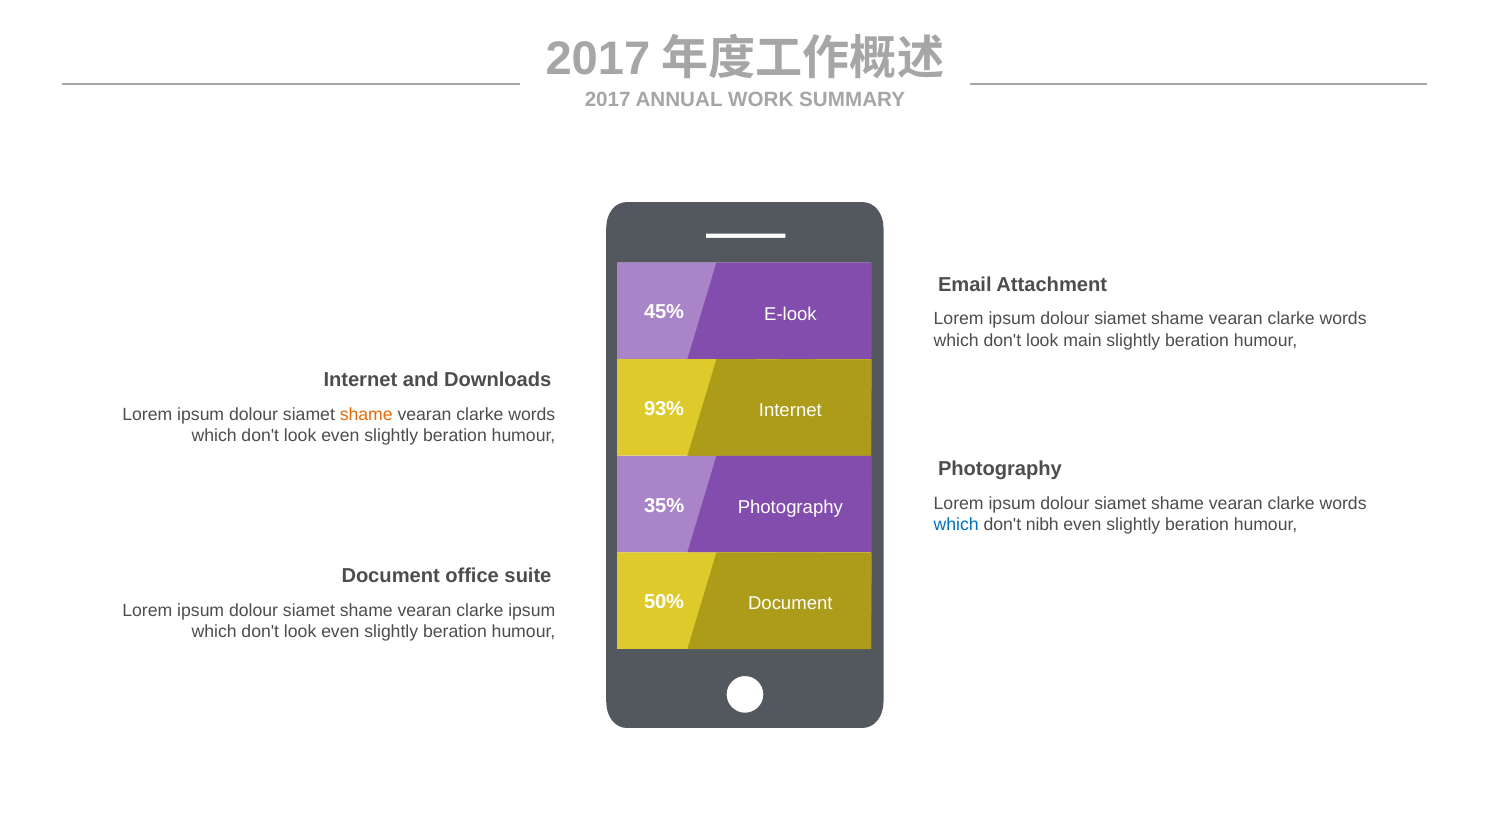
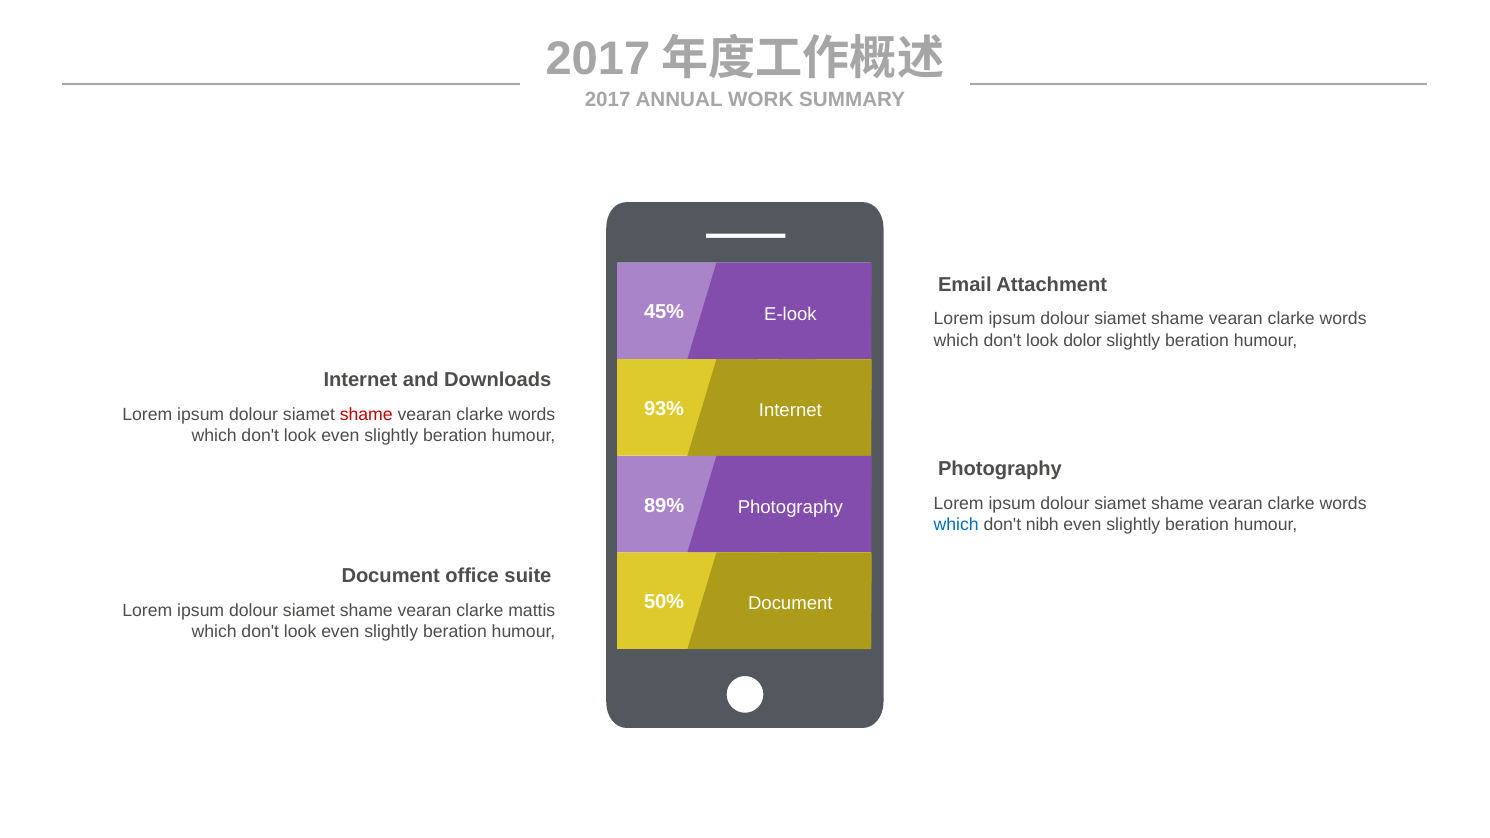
main: main -> dolor
shame at (366, 414) colour: orange -> red
35%: 35% -> 89%
clarke ipsum: ipsum -> mattis
